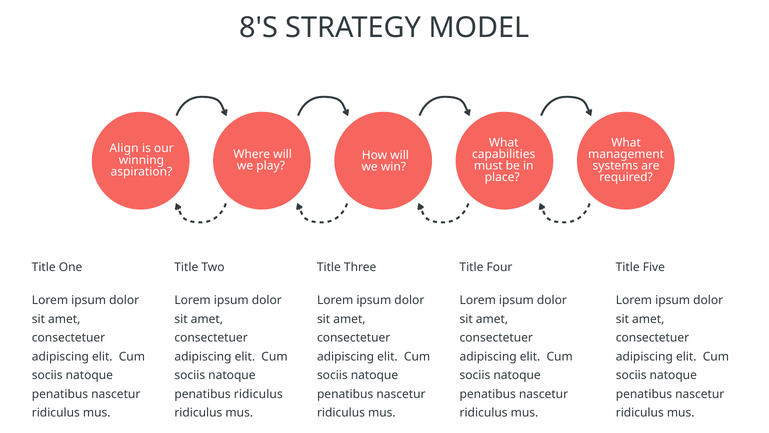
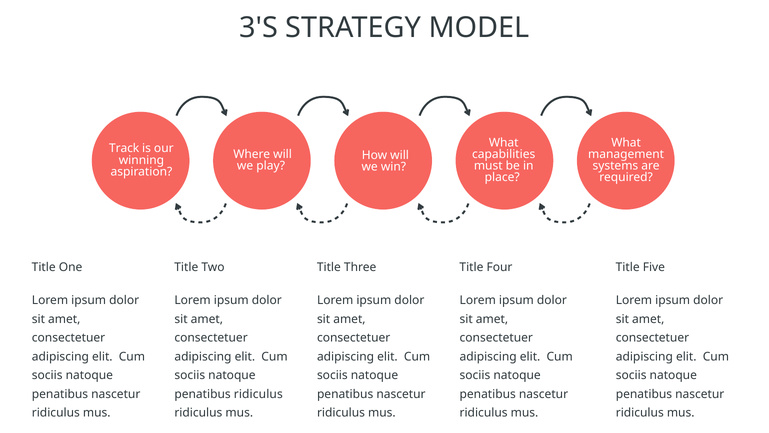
8'S: 8'S -> 3'S
Align: Align -> Track
